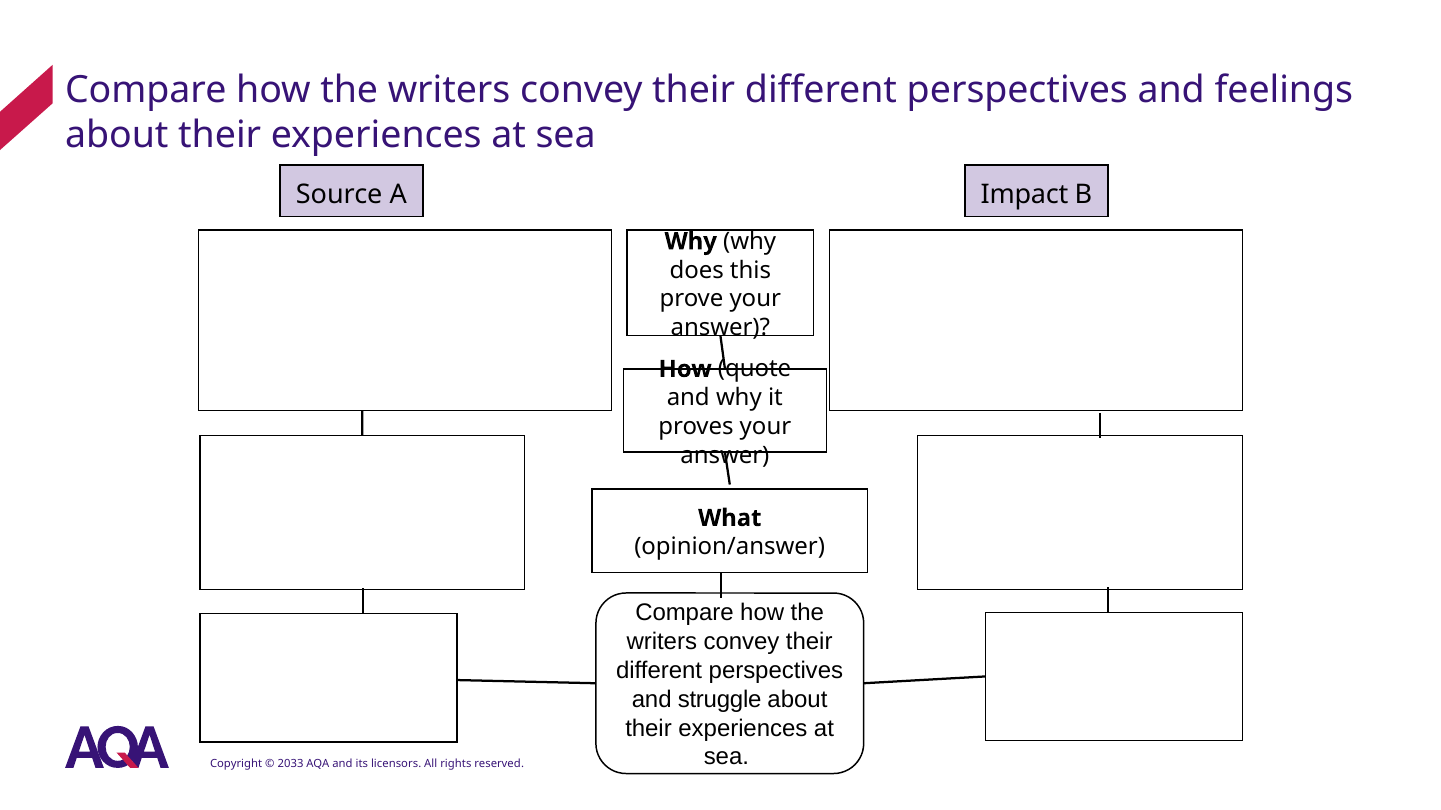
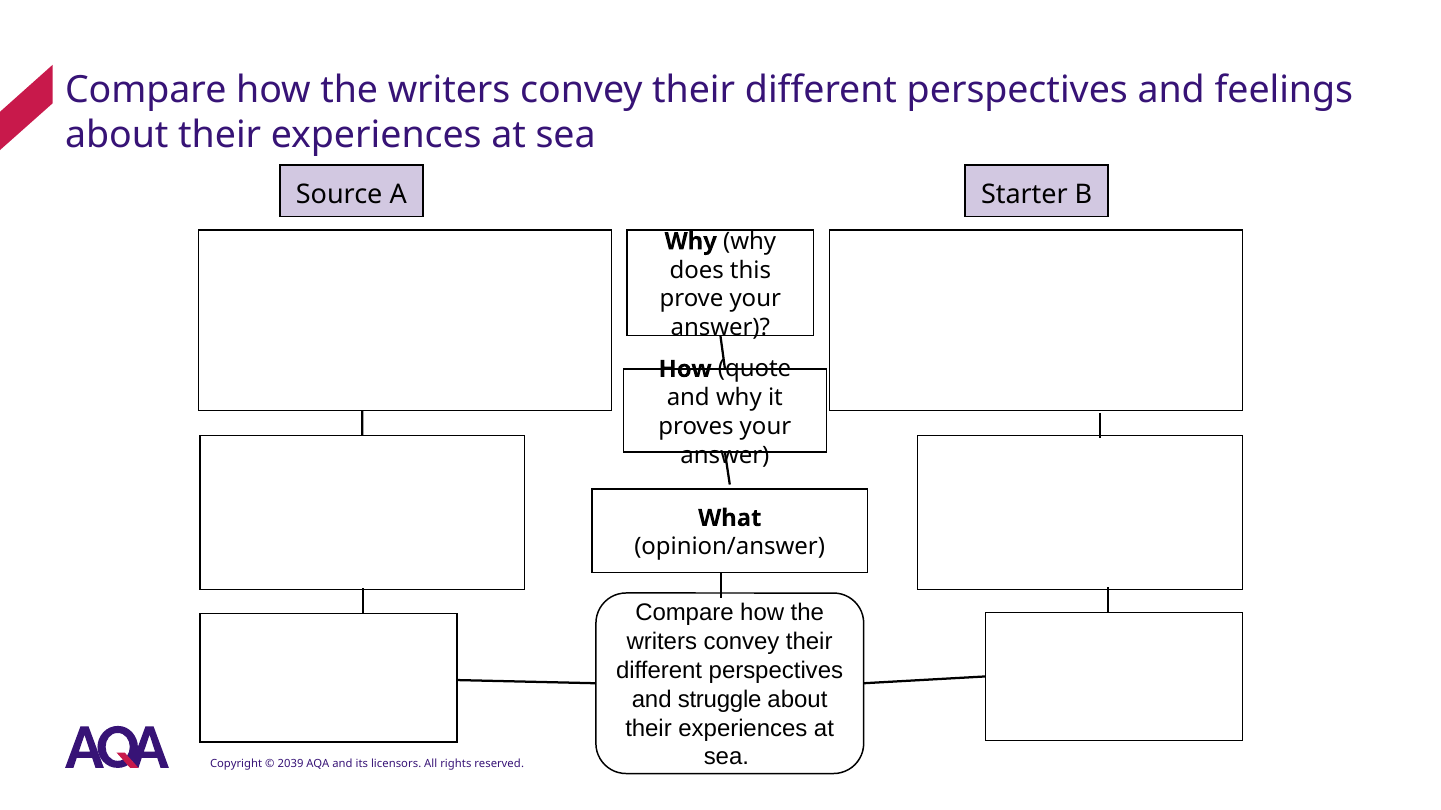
Impact: Impact -> Starter
2033: 2033 -> 2039
